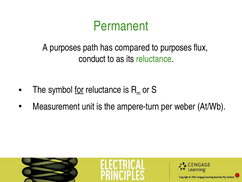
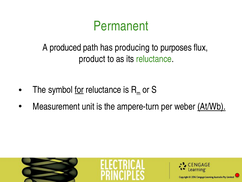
A purposes: purposes -> produced
compared: compared -> producing
conduct: conduct -> product
At/Wb underline: none -> present
